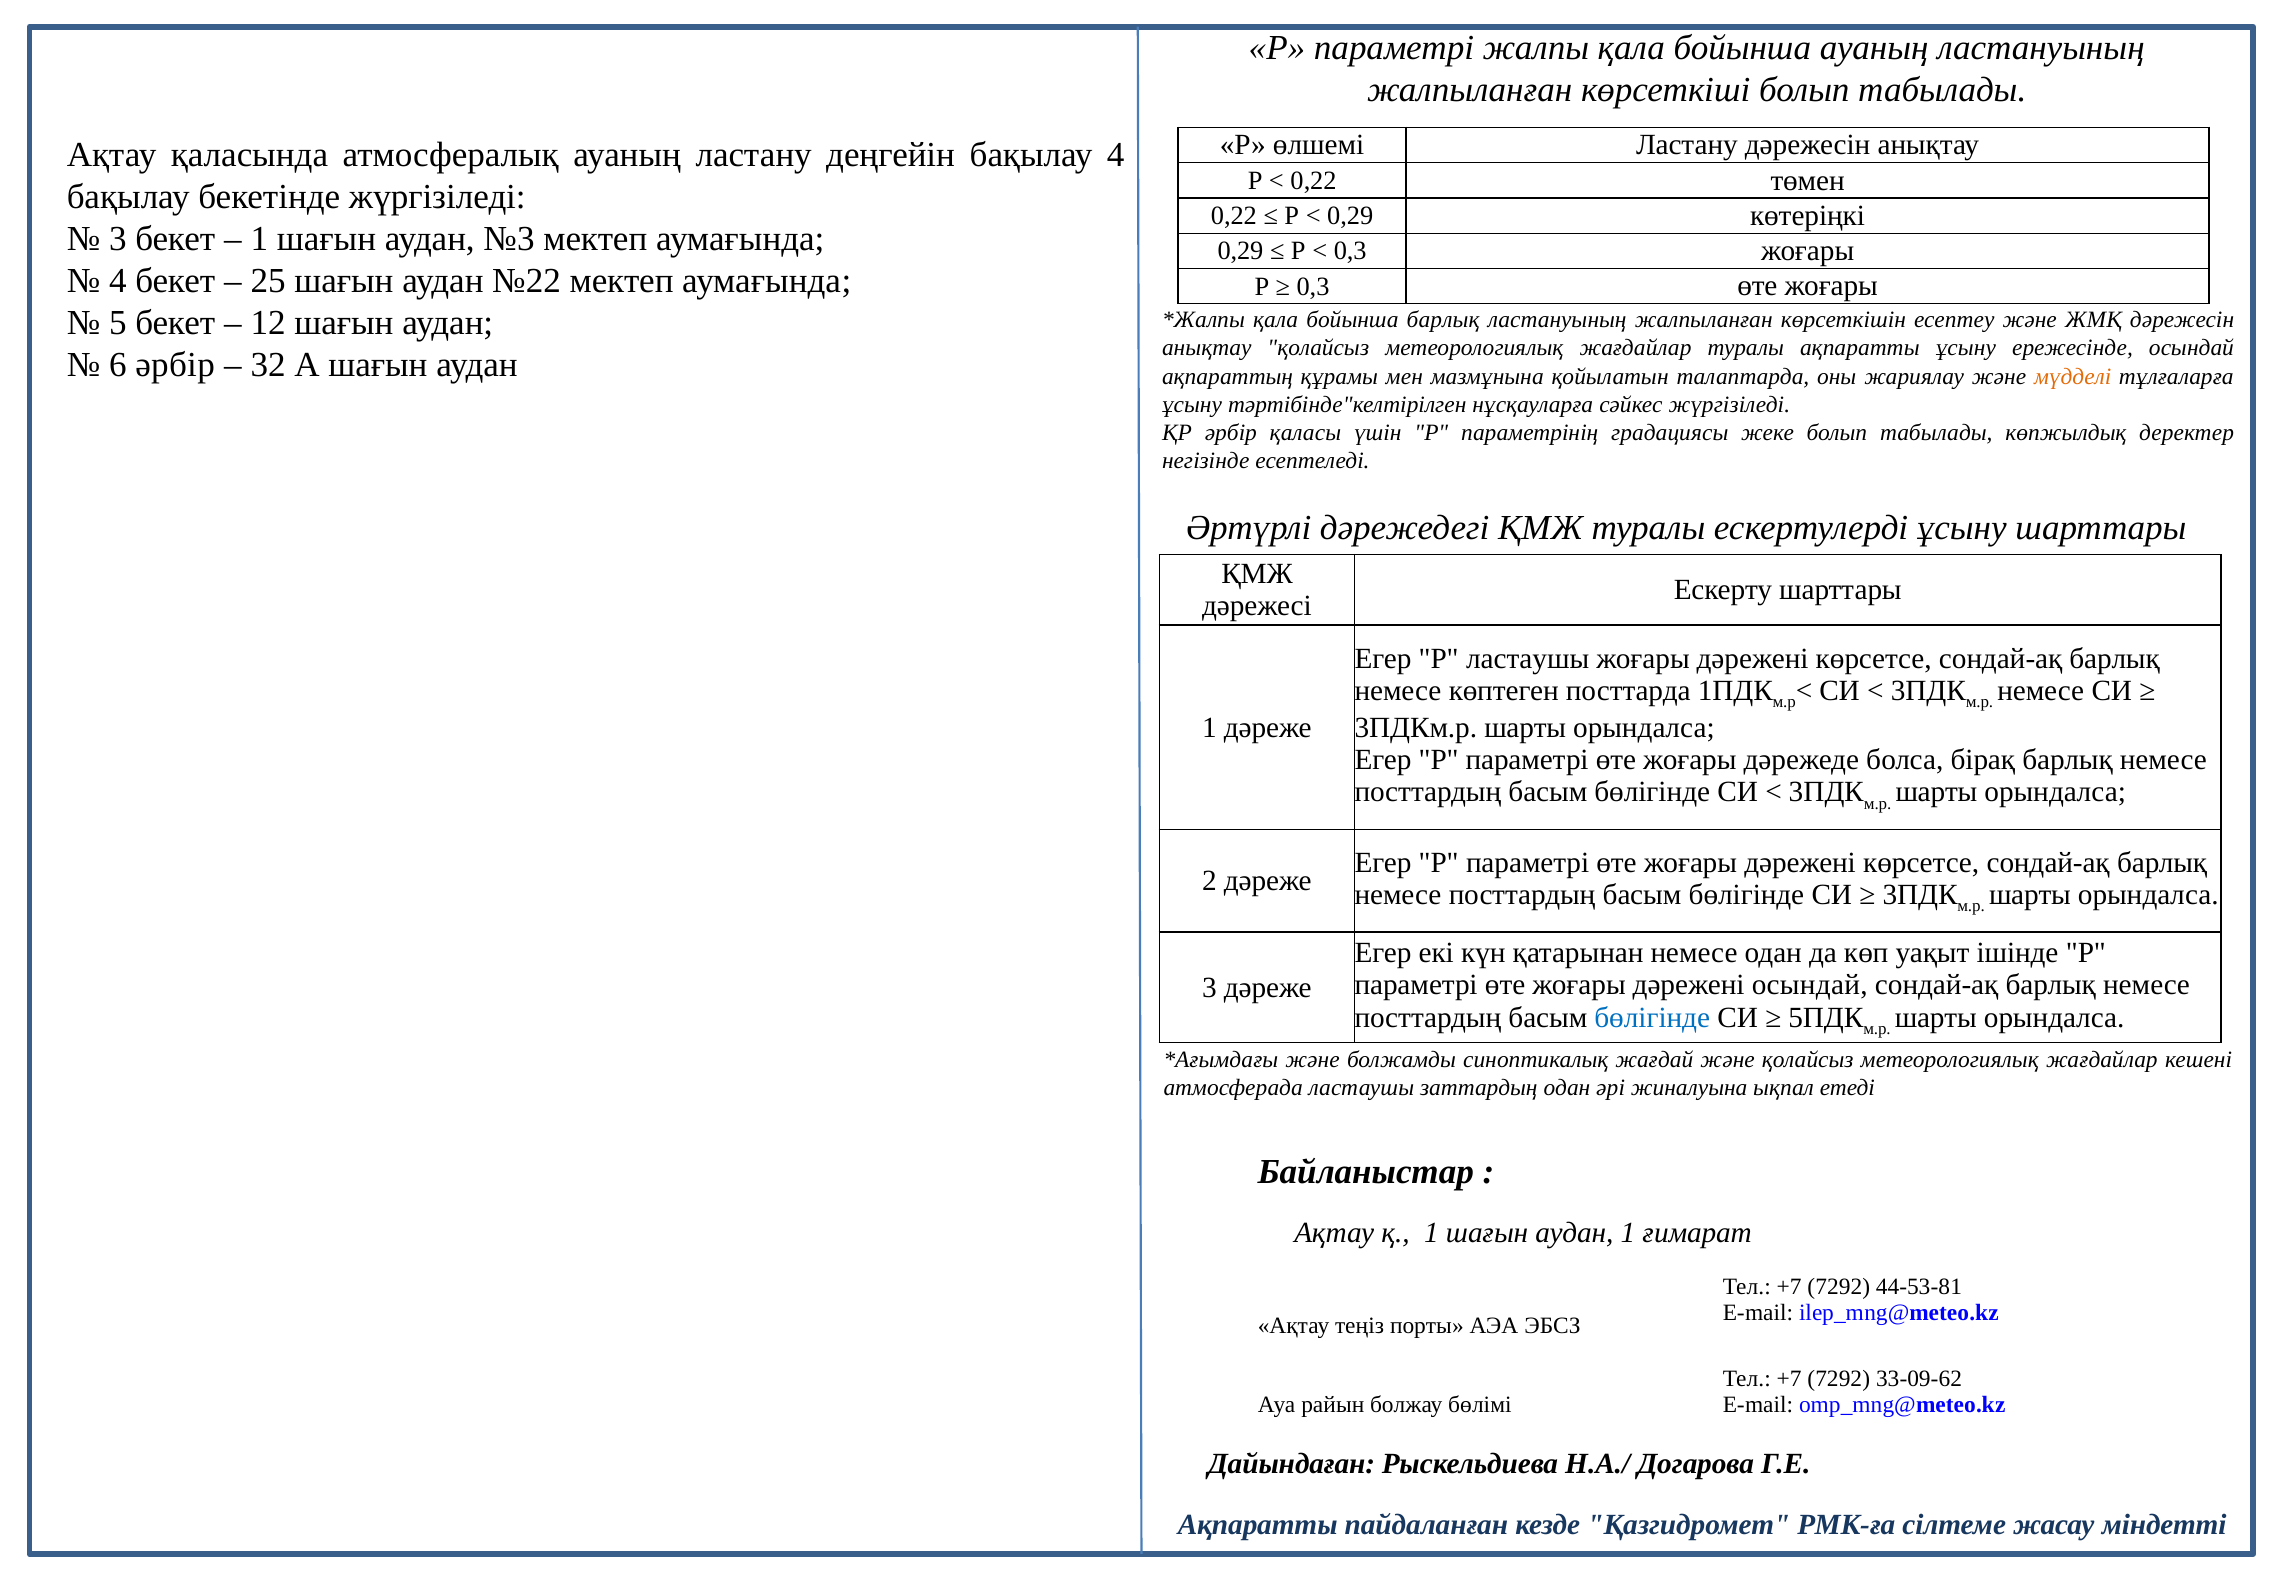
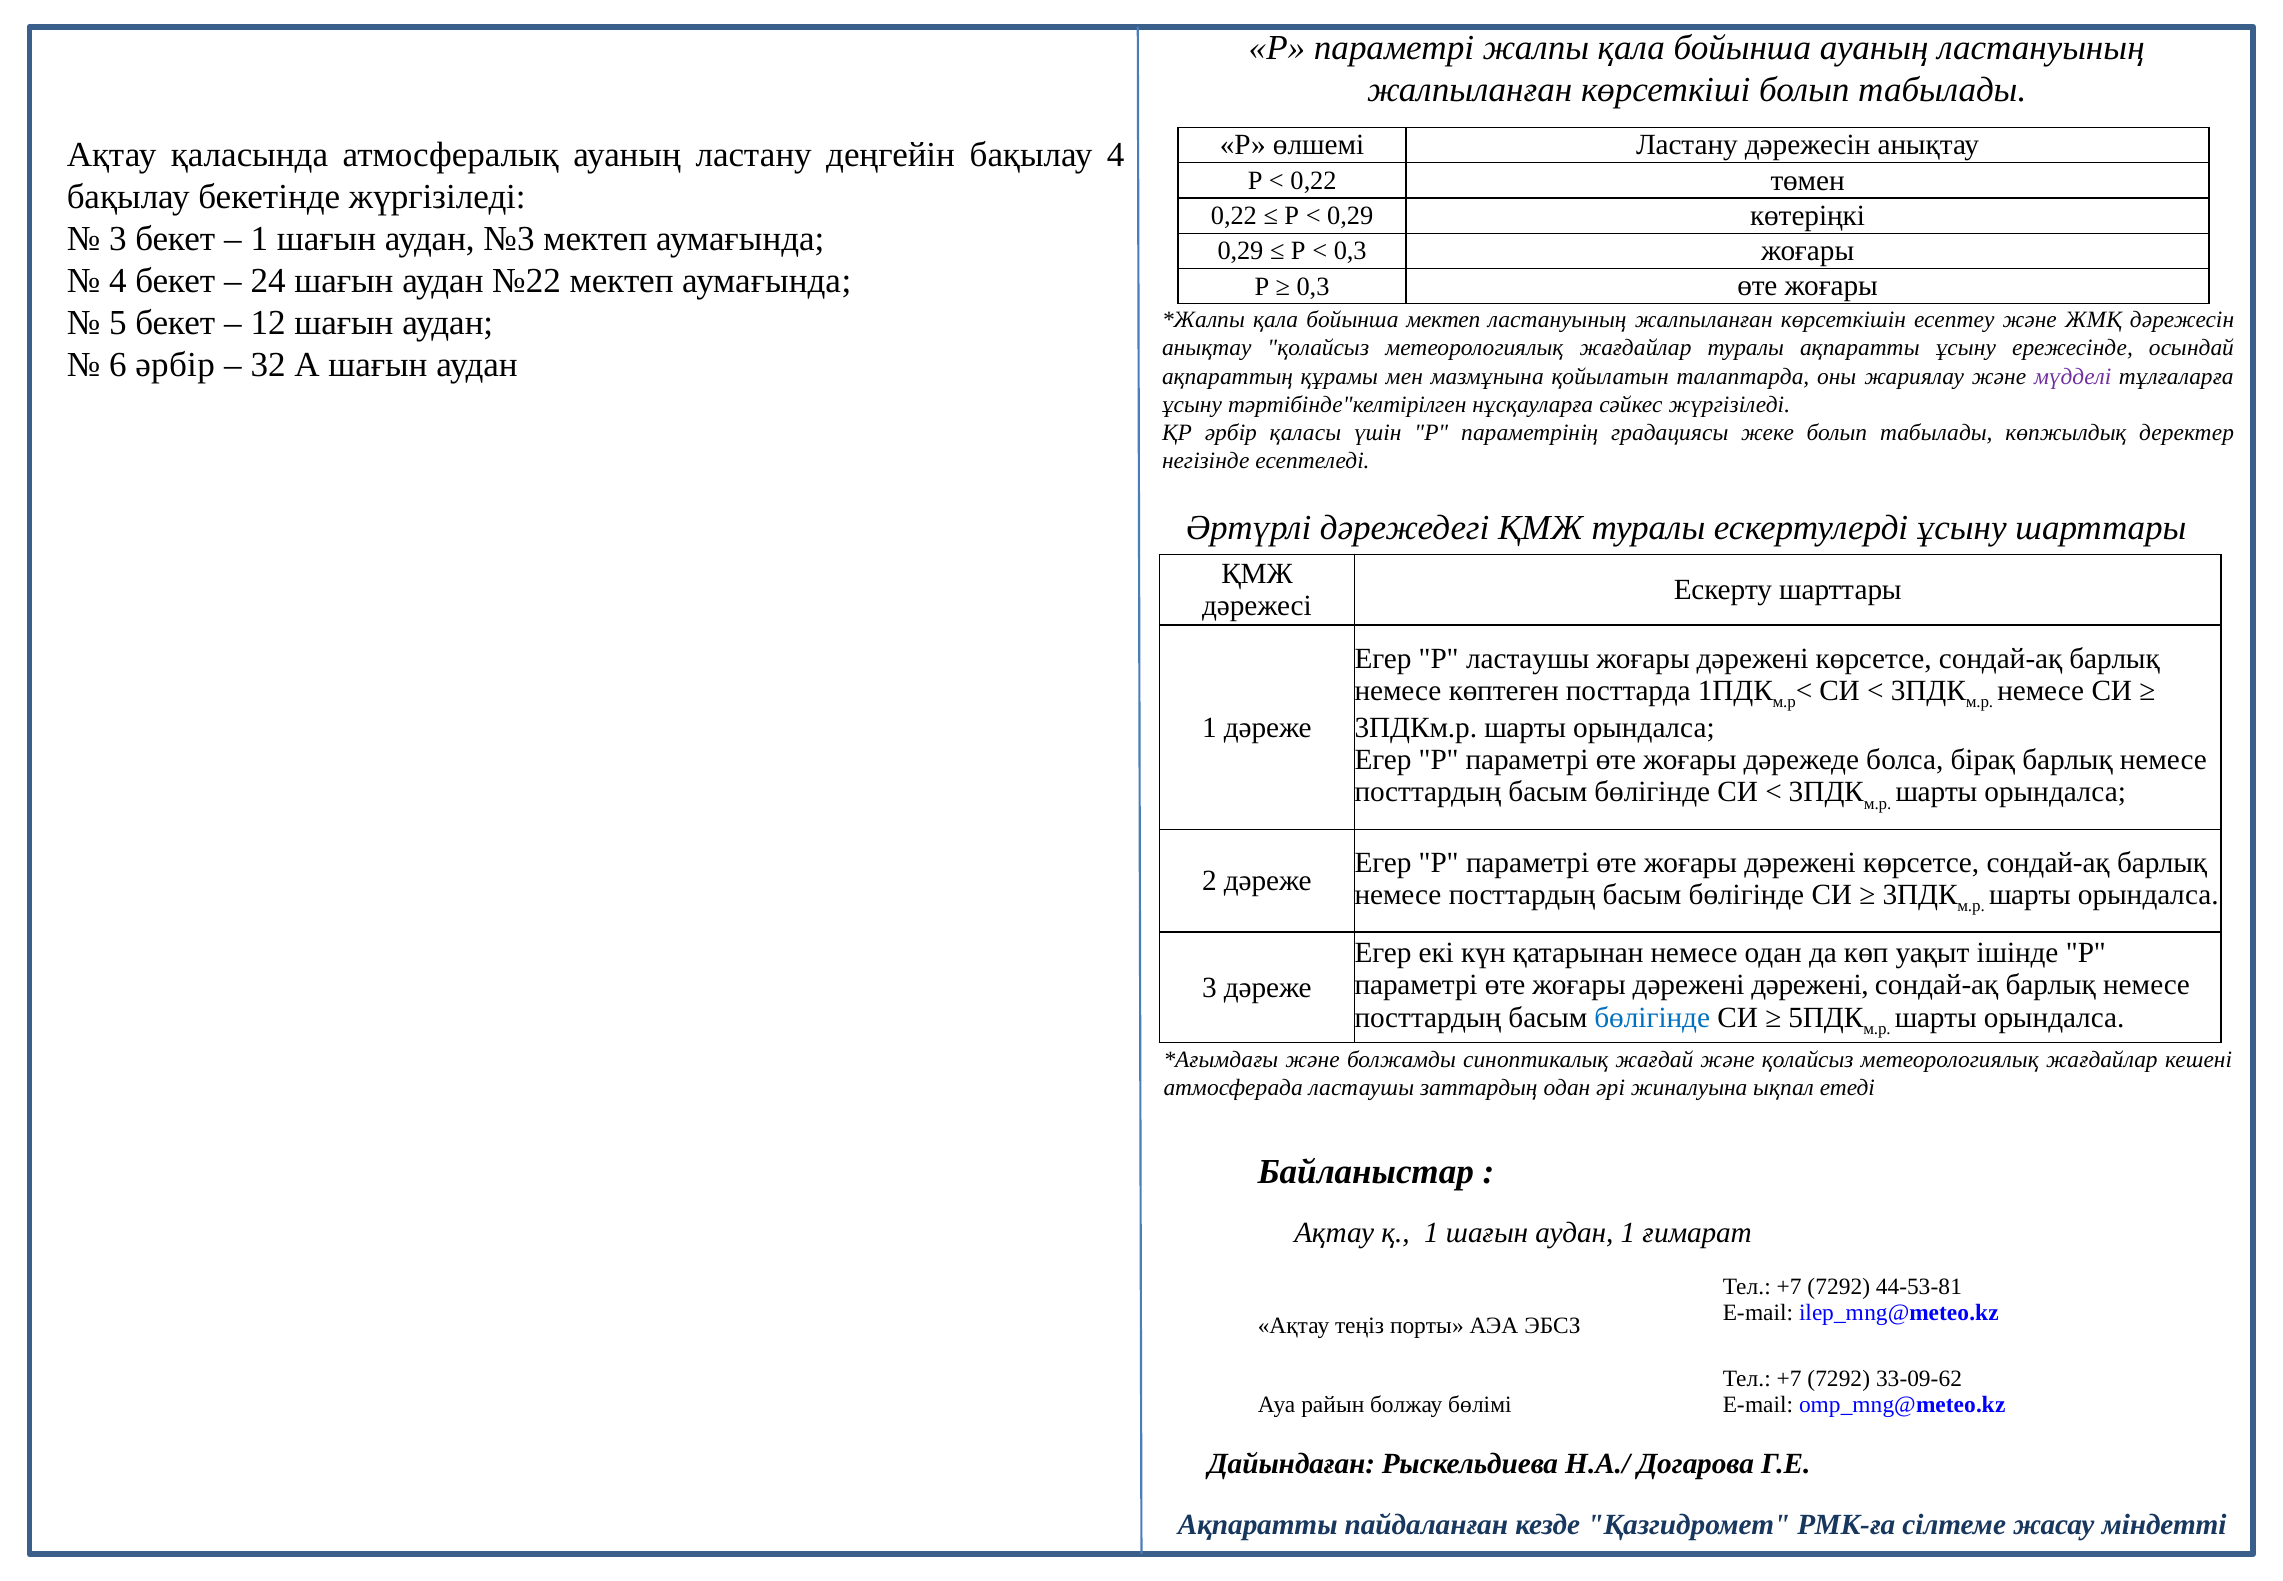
25: 25 -> 24
бойынша барлық: барлық -> мектеп
мүдделі colour: orange -> purple
дәрежені осындай: осындай -> дәрежені
